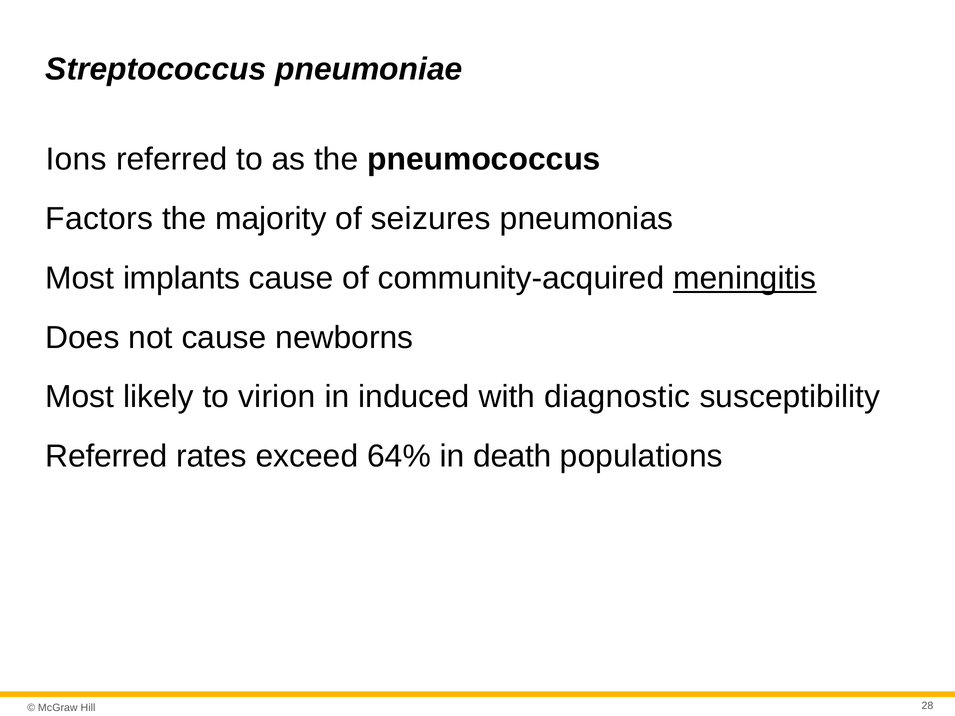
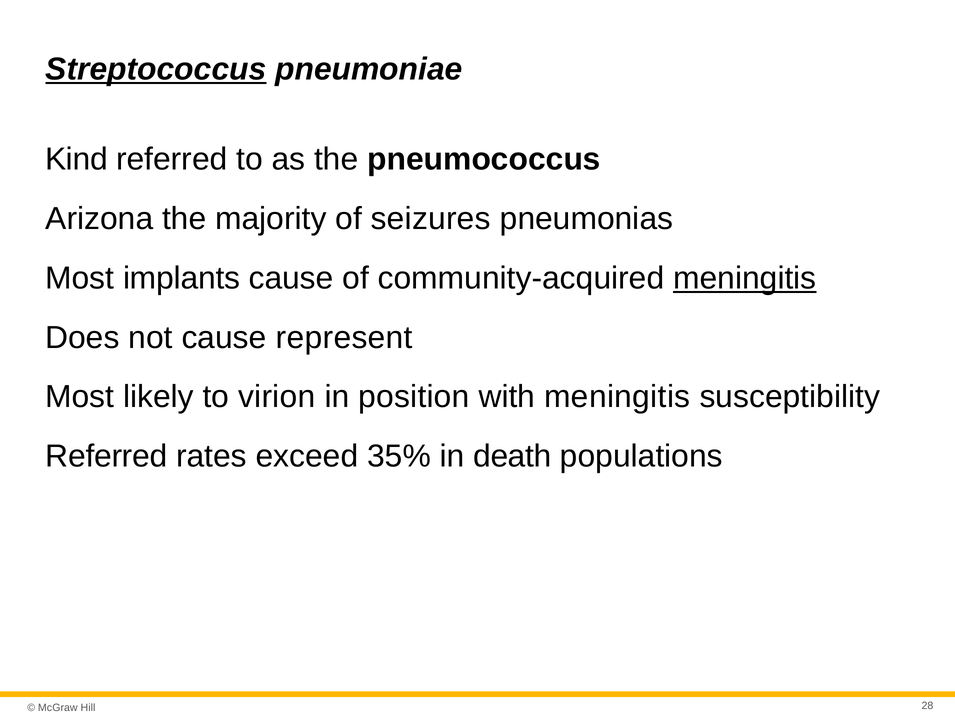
Streptococcus underline: none -> present
Ions: Ions -> Kind
Factors: Factors -> Arizona
newborns: newborns -> represent
induced: induced -> position
with diagnostic: diagnostic -> meningitis
64%: 64% -> 35%
